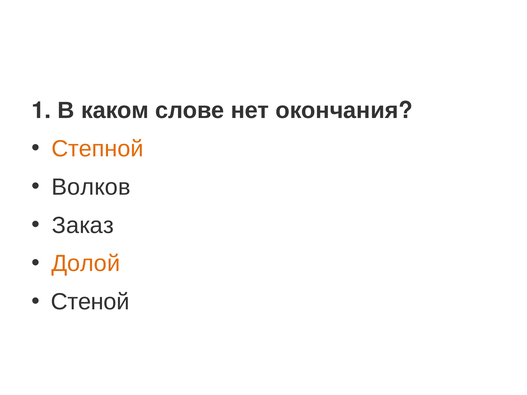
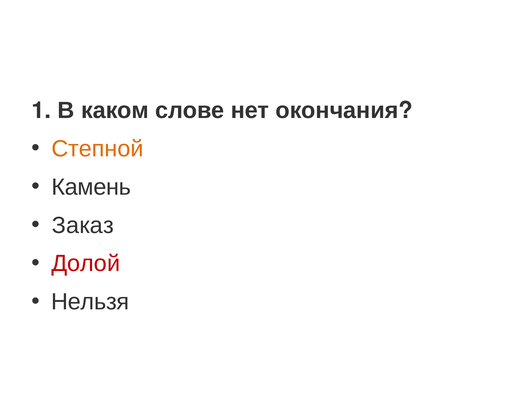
Волков: Волков -> Камень
Долой colour: orange -> red
Стеной: Стеной -> Нельзя
